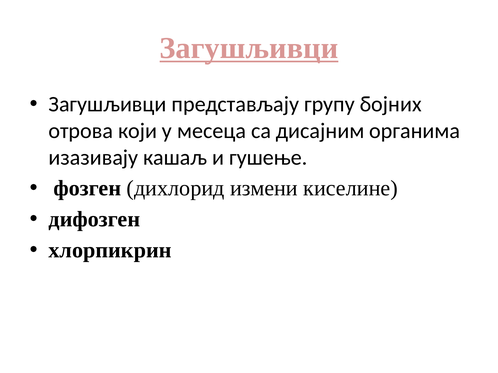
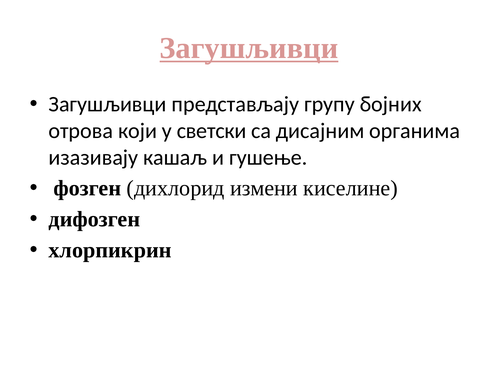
месеца: месеца -> светски
